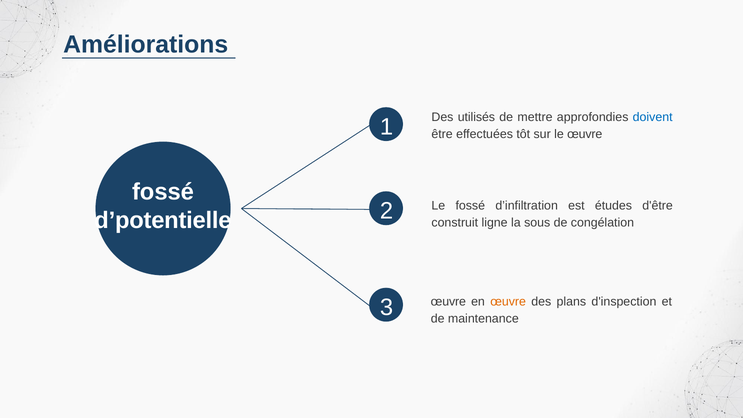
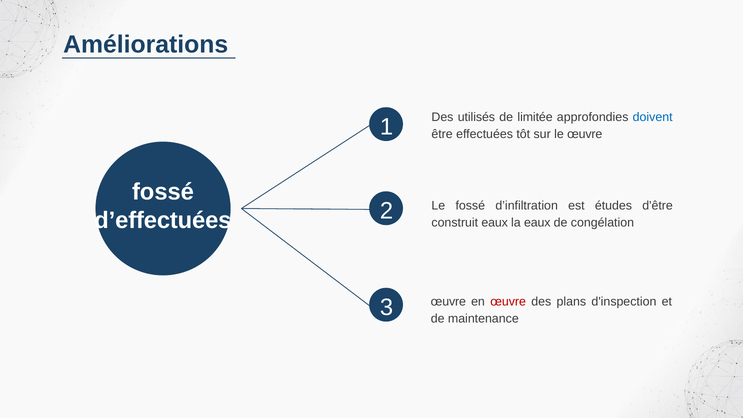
mettre: mettre -> limitée
d’potentielle: d’potentielle -> d’effectuées
construit ligne: ligne -> eaux
la sous: sous -> eaux
œuvre at (508, 302) colour: orange -> red
